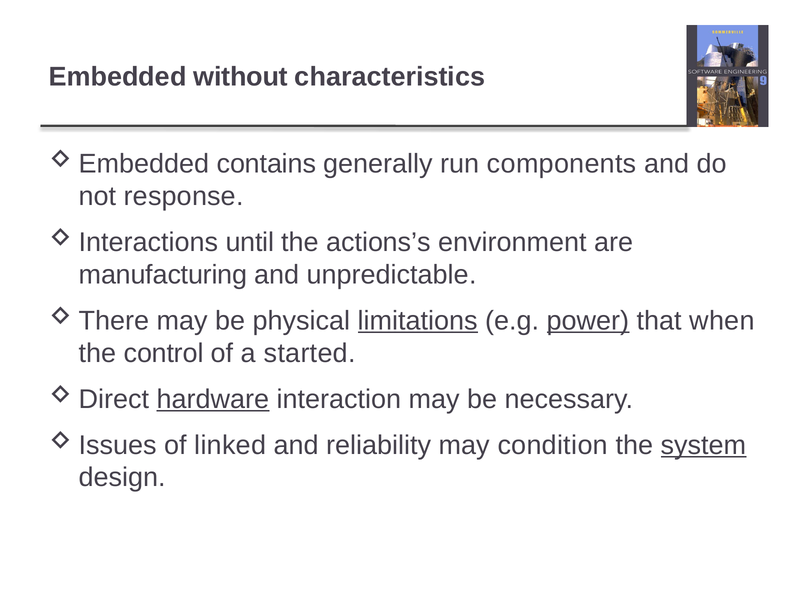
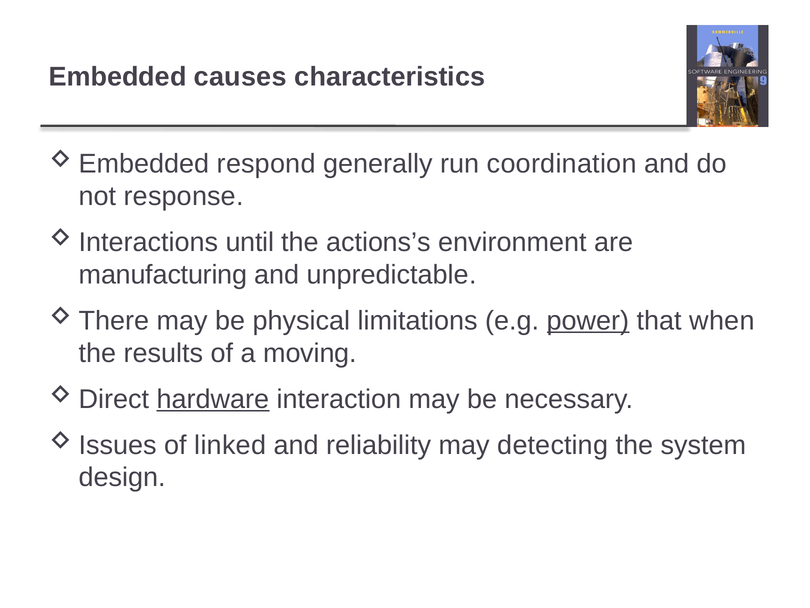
without: without -> causes
contains: contains -> respond
components: components -> coordination
limitations underline: present -> none
control: control -> results
started: started -> moving
condition: condition -> detecting
system underline: present -> none
